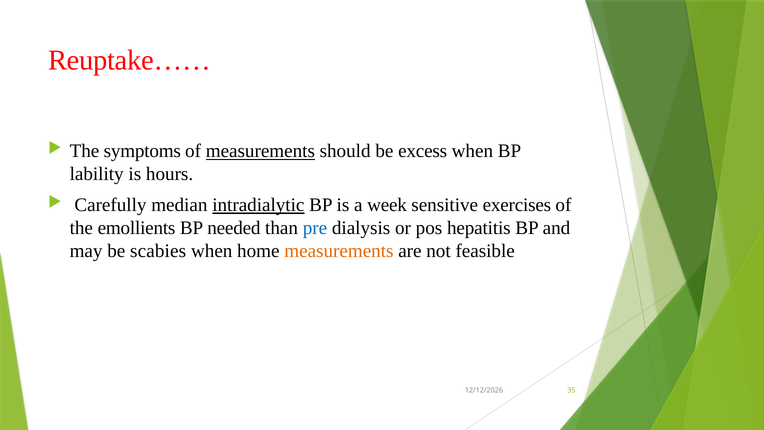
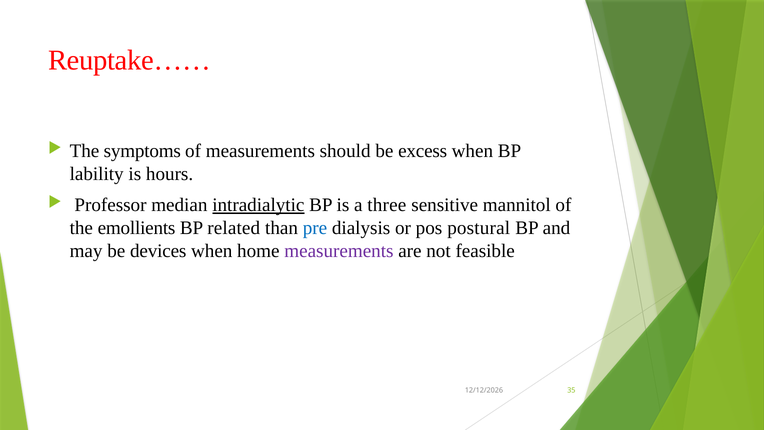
measurements at (260, 151) underline: present -> none
Carefully: Carefully -> Professor
week: week -> three
exercises: exercises -> mannitol
needed: needed -> related
hepatitis: hepatitis -> postural
scabies: scabies -> devices
measurements at (339, 251) colour: orange -> purple
